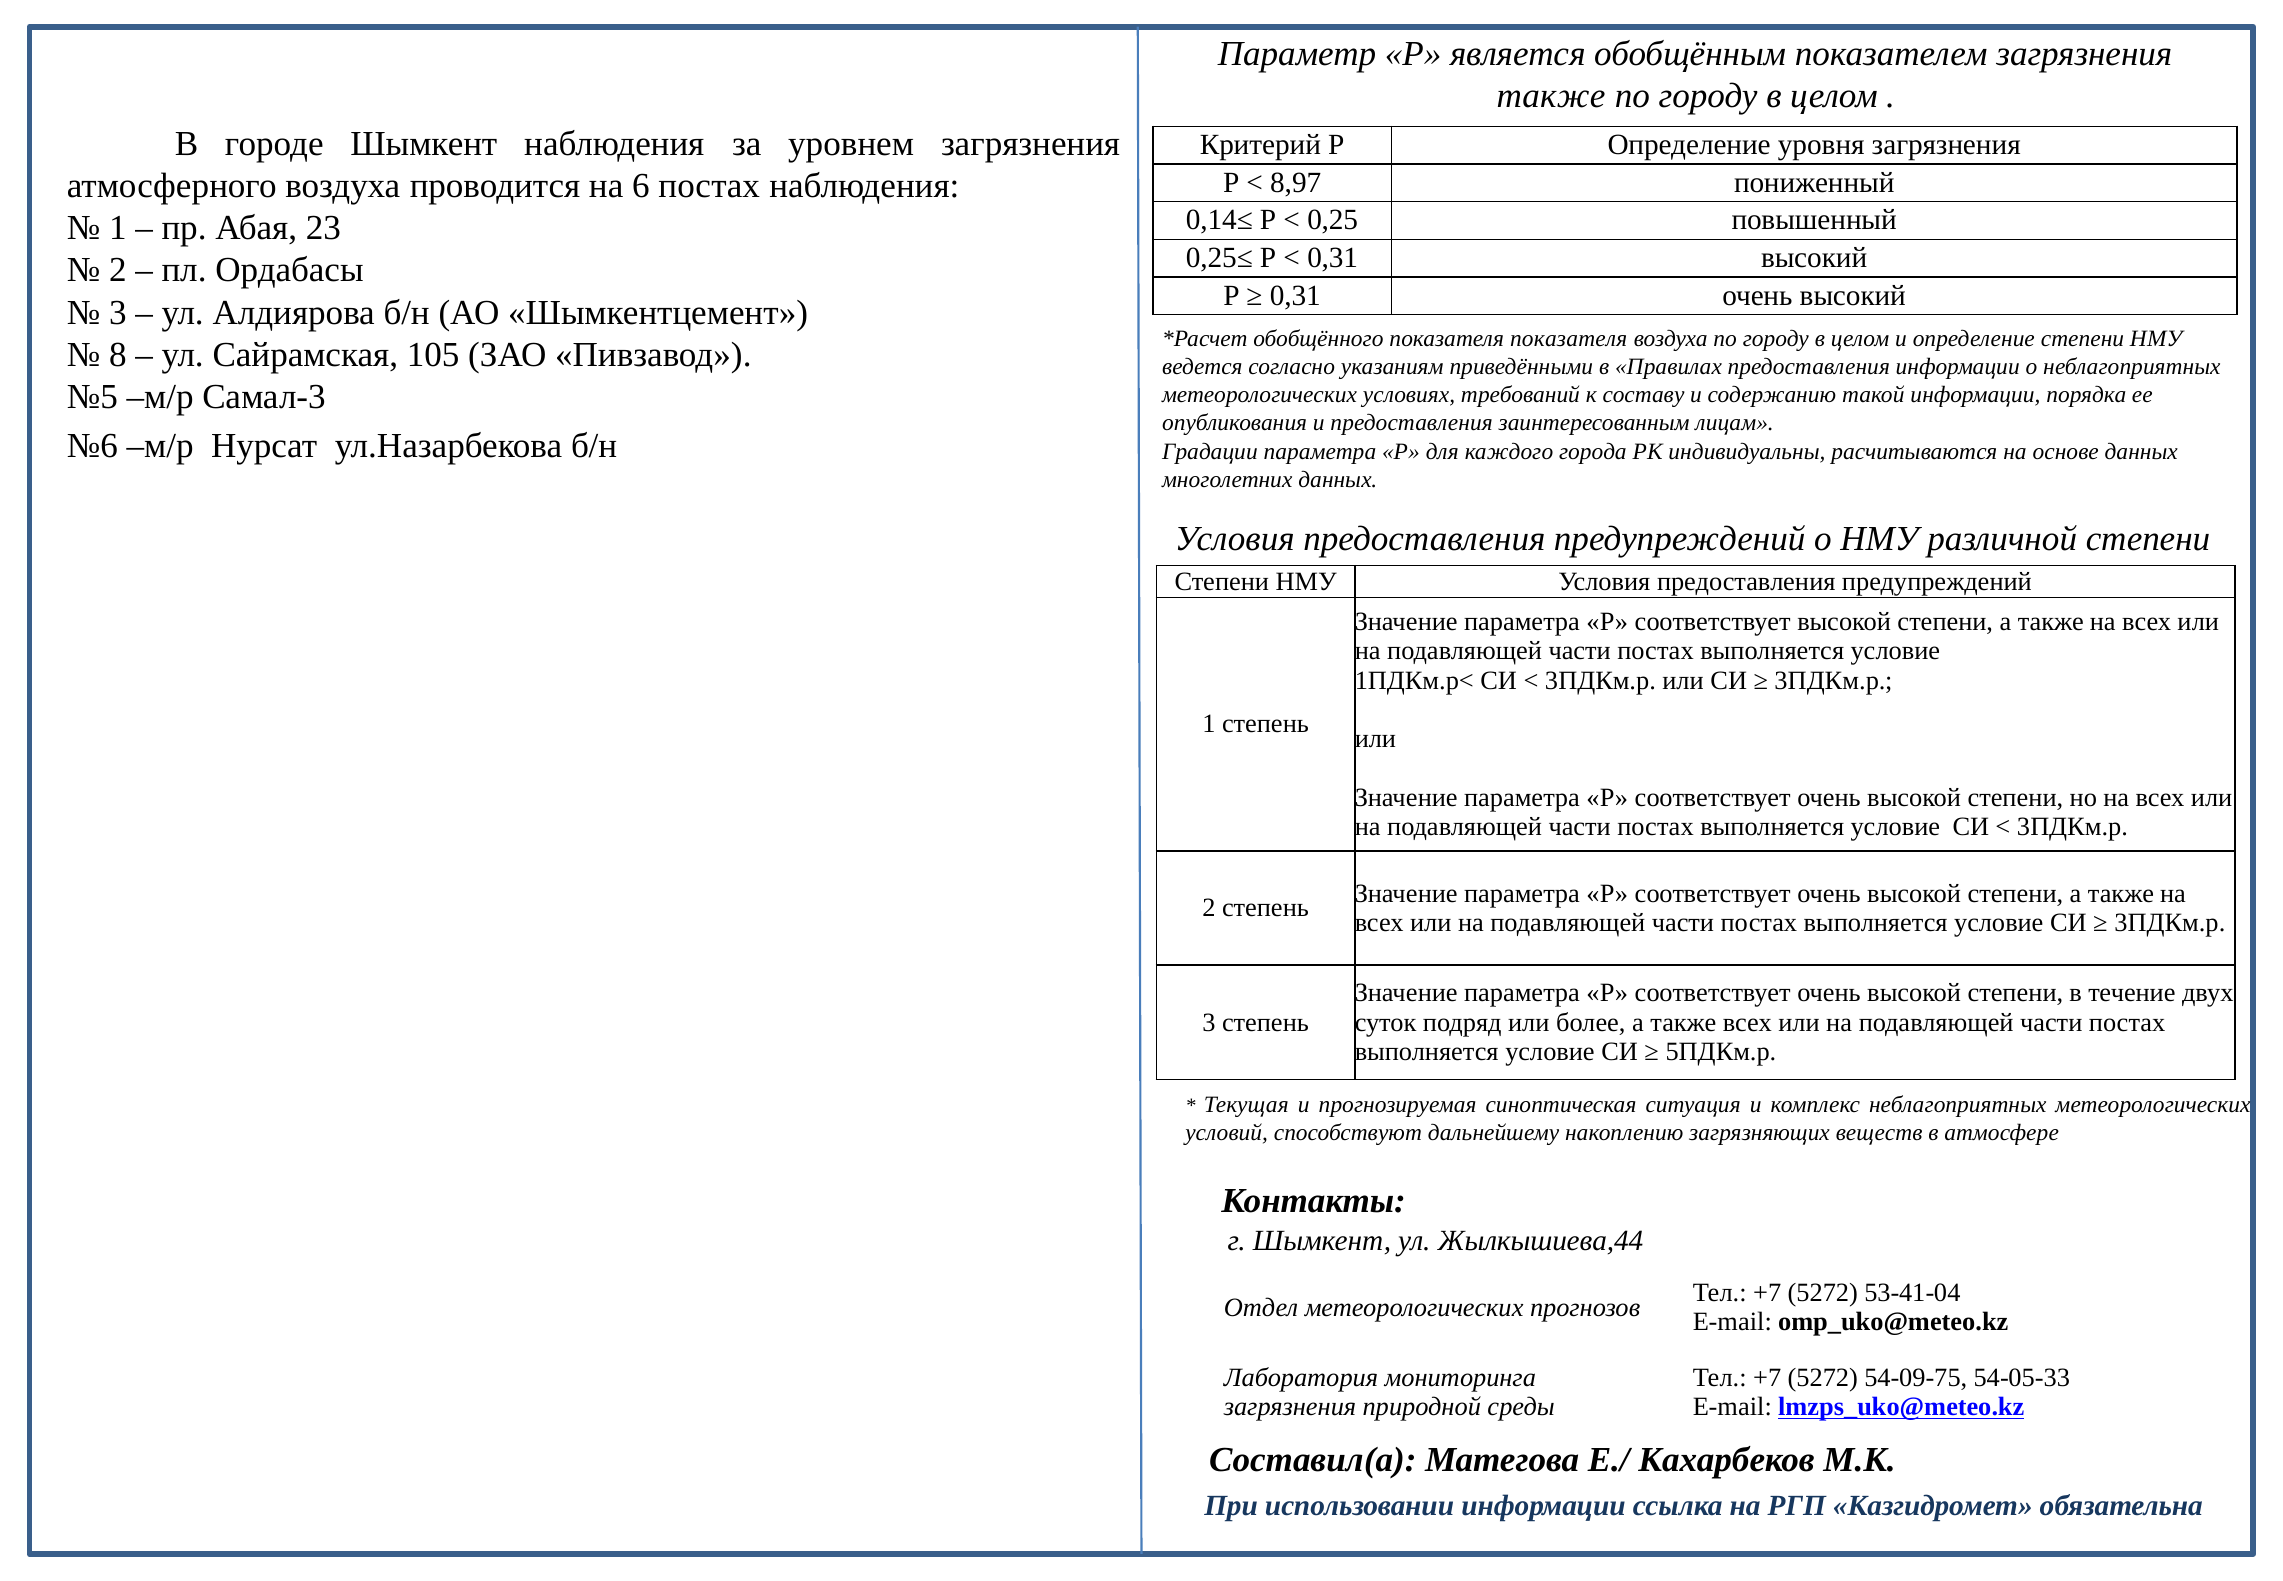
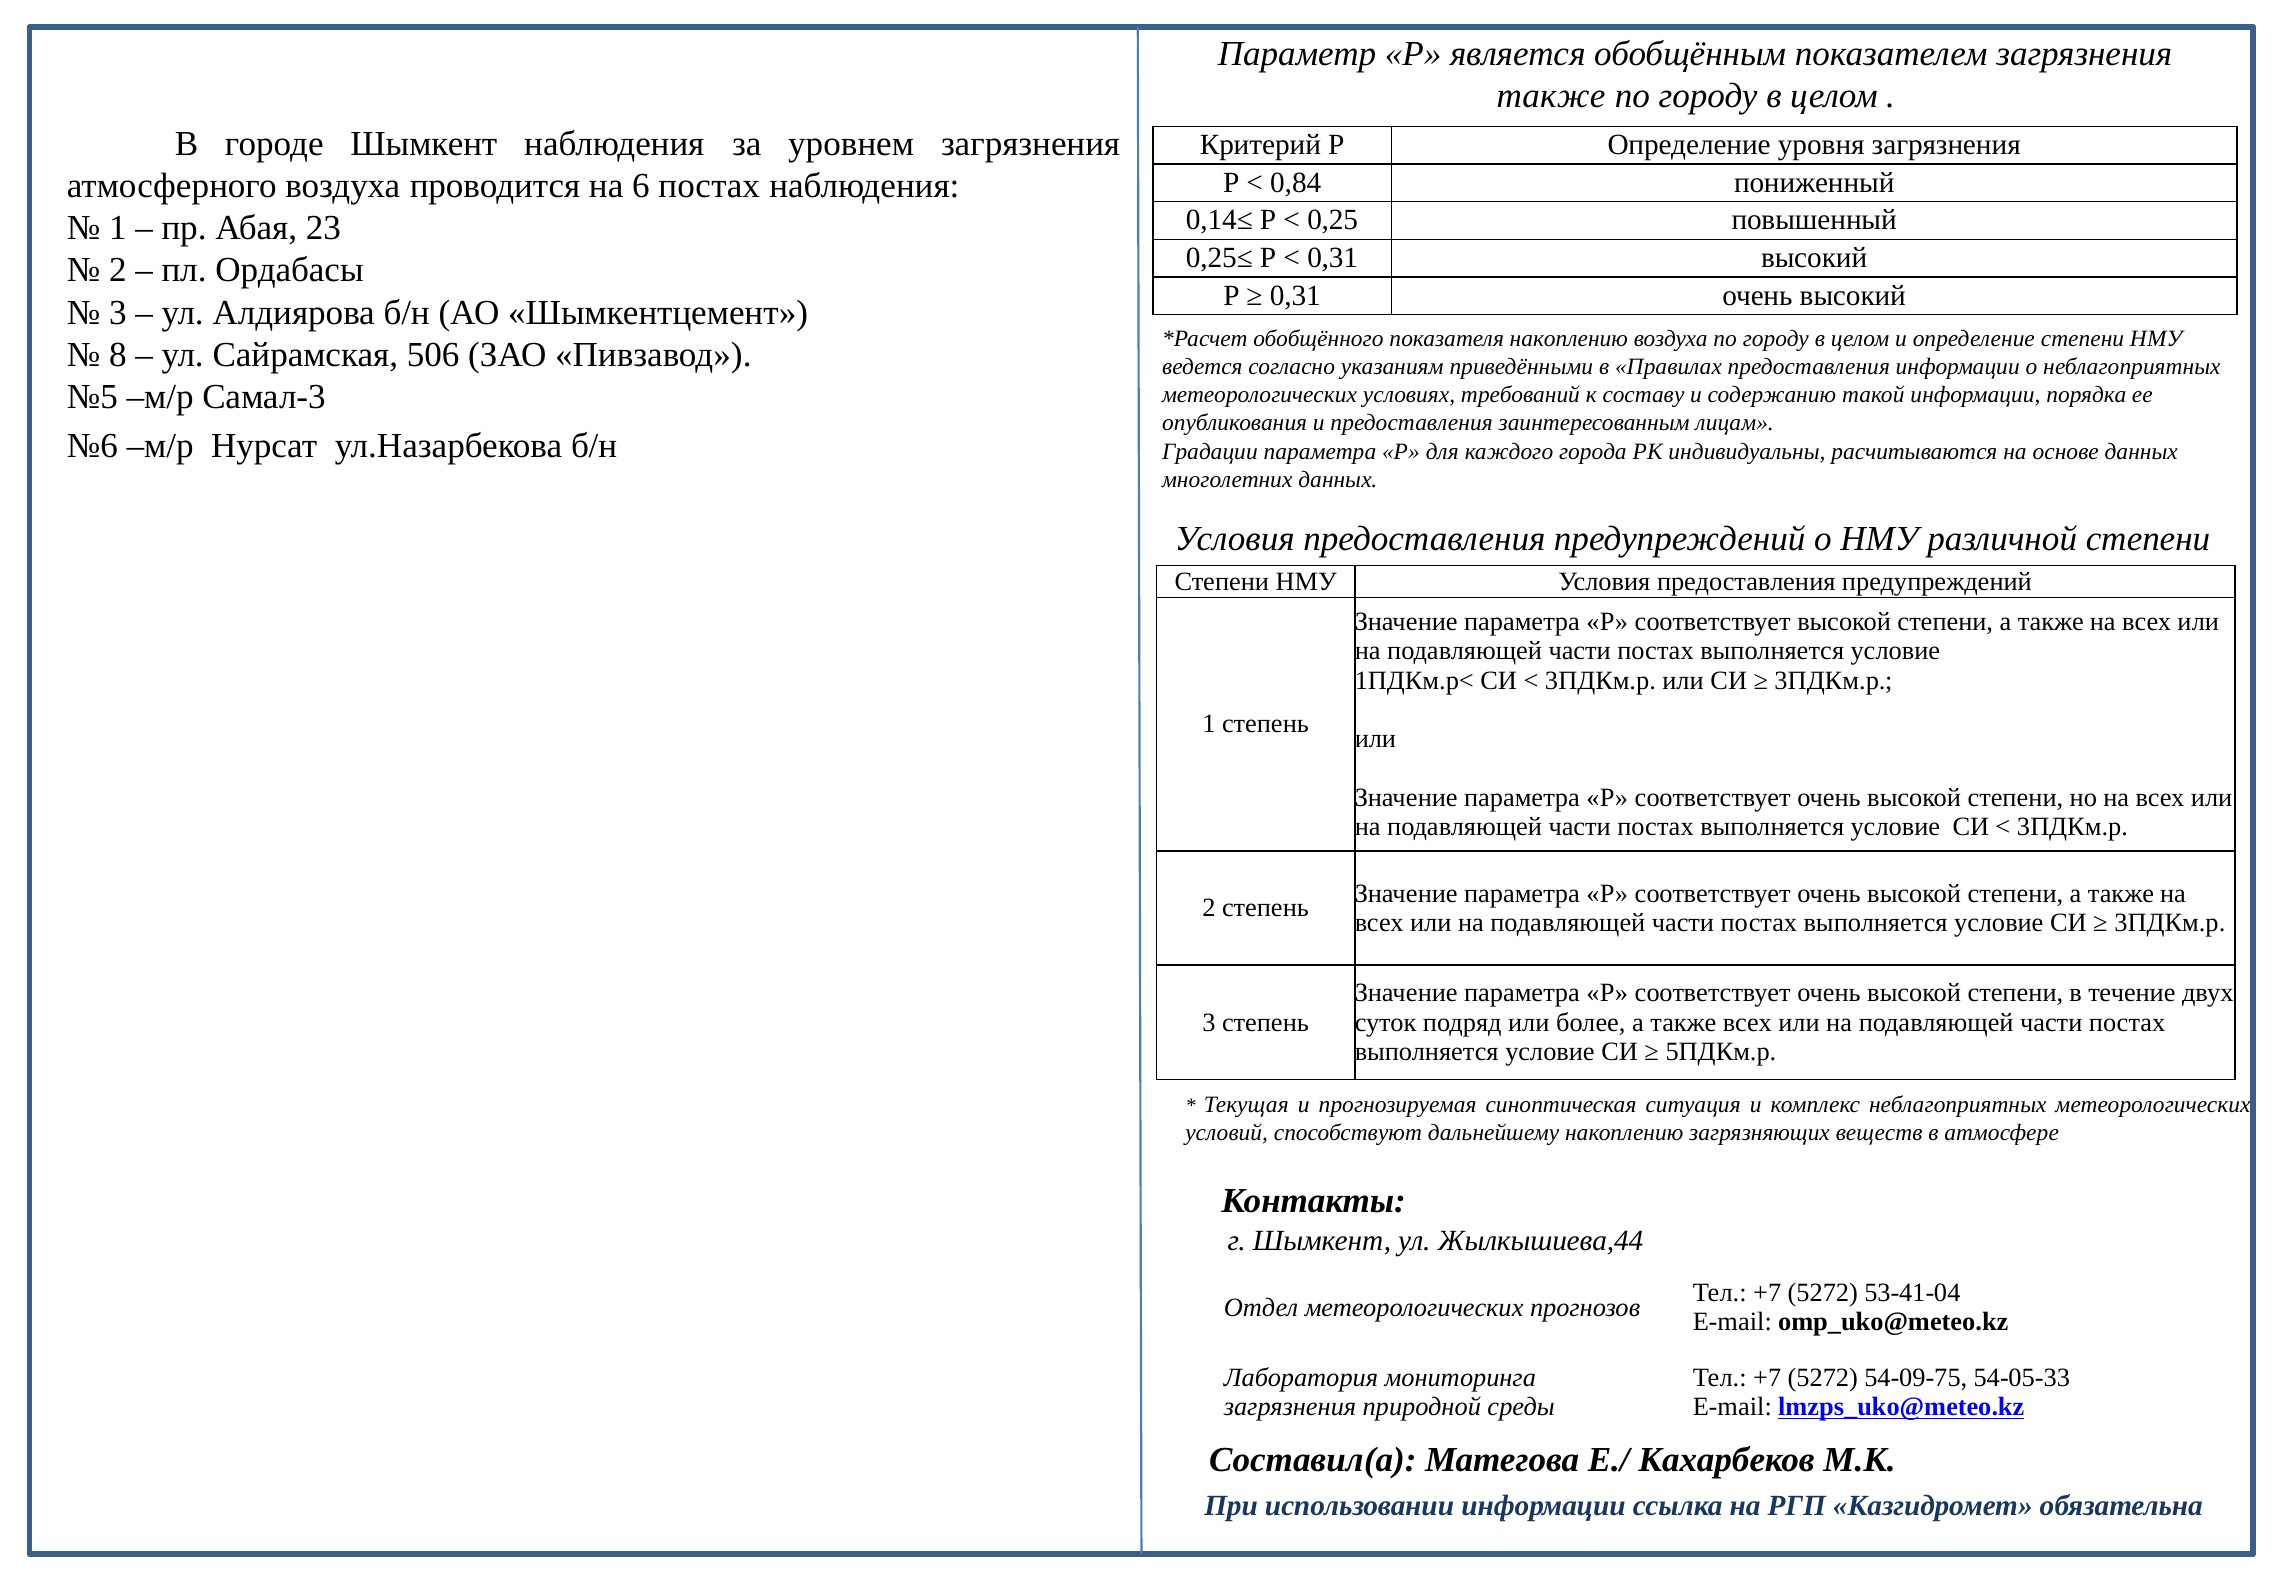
8,97: 8,97 -> 0,84
показателя показателя: показателя -> накоплению
105: 105 -> 506
